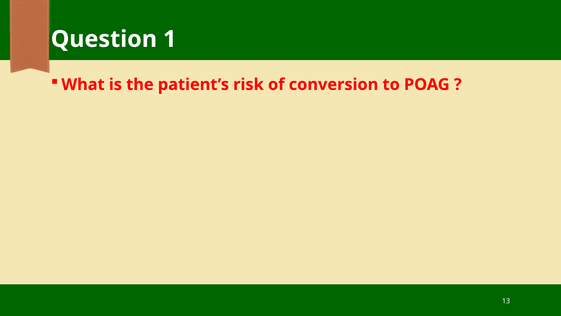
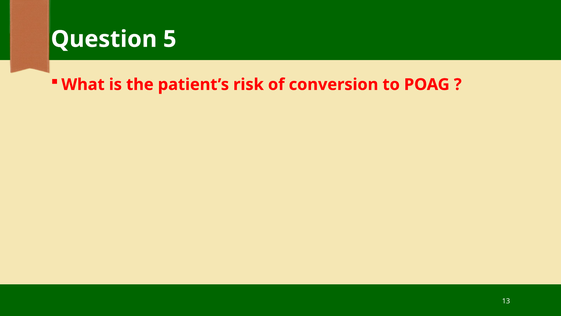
1: 1 -> 5
